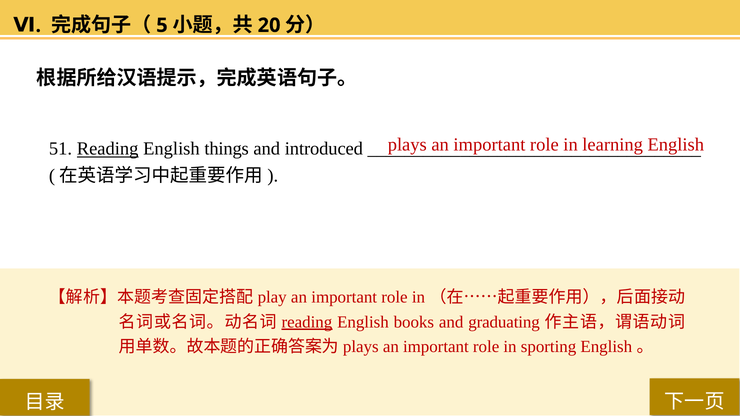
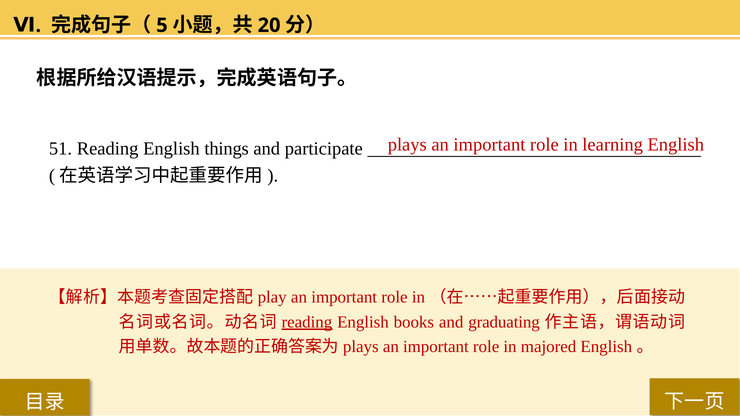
Reading at (108, 149) underline: present -> none
introduced: introduced -> participate
sporting: sporting -> majored
